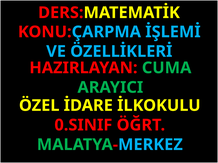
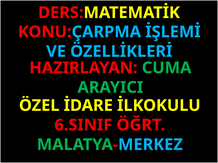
0.SINIF: 0.SINIF -> 6.SINIF
